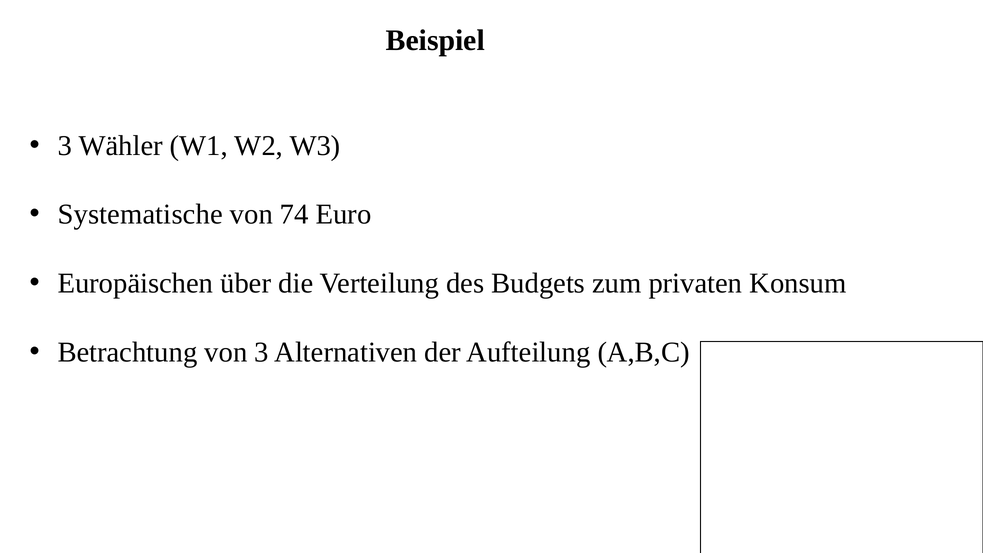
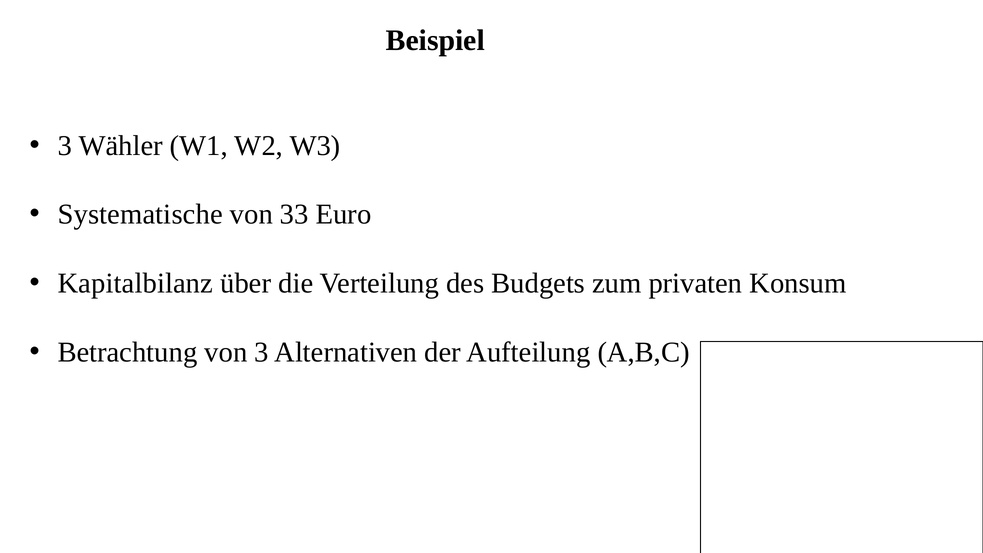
74: 74 -> 33
Europäischen: Europäischen -> Kapitalbilanz
